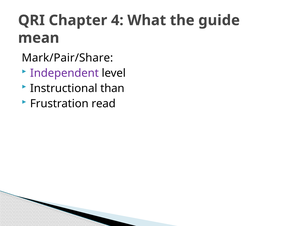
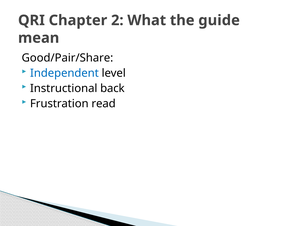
4: 4 -> 2
Mark/Pair/Share: Mark/Pair/Share -> Good/Pair/Share
Independent colour: purple -> blue
than: than -> back
